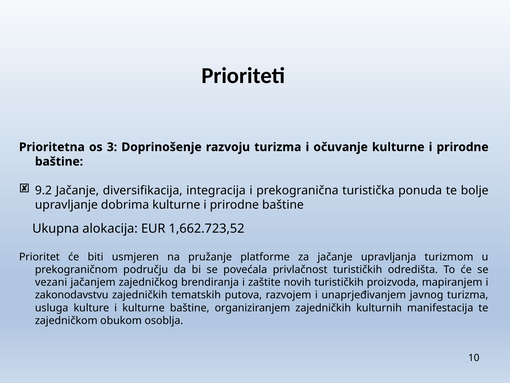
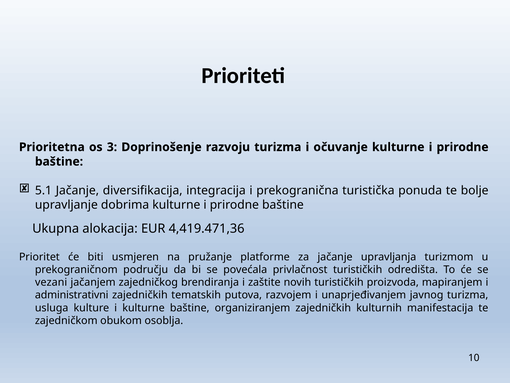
9.2: 9.2 -> 5.1
1,662.723,52: 1,662.723,52 -> 4,419.471,36
zakonodavstvu: zakonodavstvu -> administrativni
